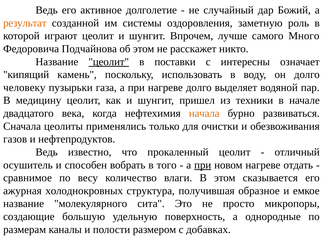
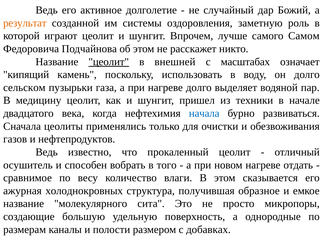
Много: Много -> Самом
поставки: поставки -> внешней
интересны: интересны -> масштабах
человеку: человеку -> сельском
начала colour: orange -> blue
при at (203, 165) underline: present -> none
